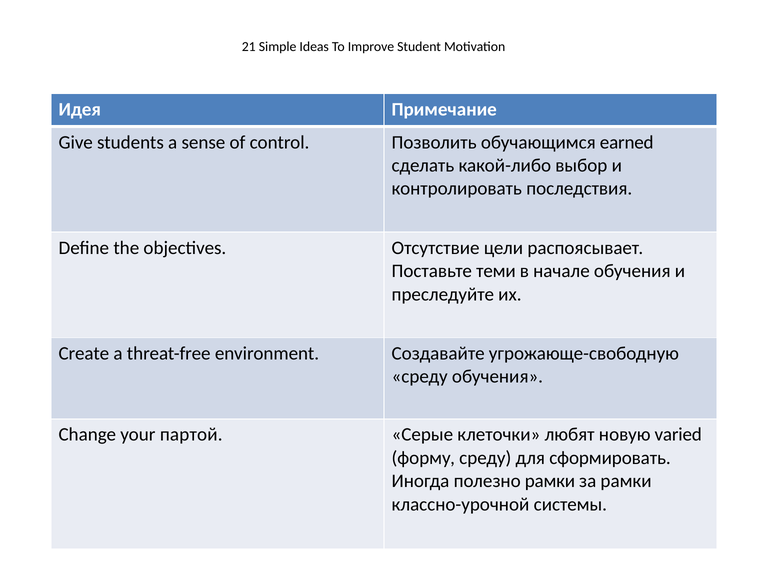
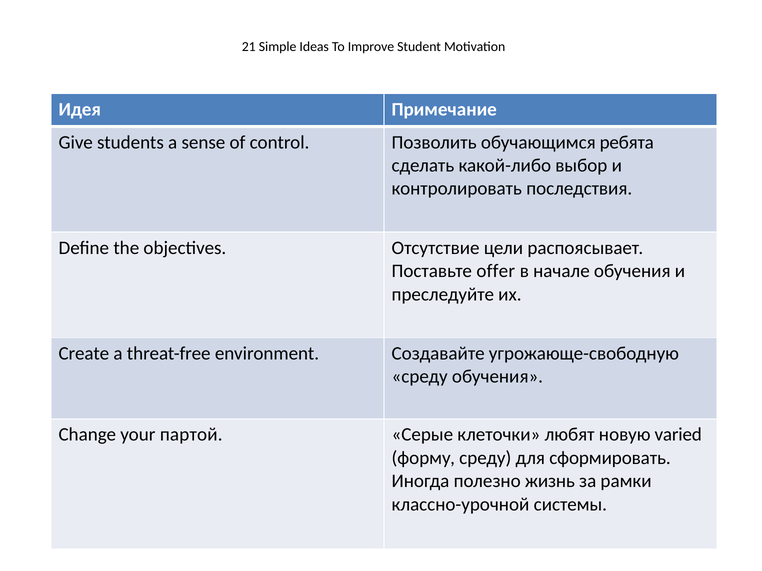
earned: earned -> ребята
теми: теми -> offer
полезно рамки: рамки -> жизнь
